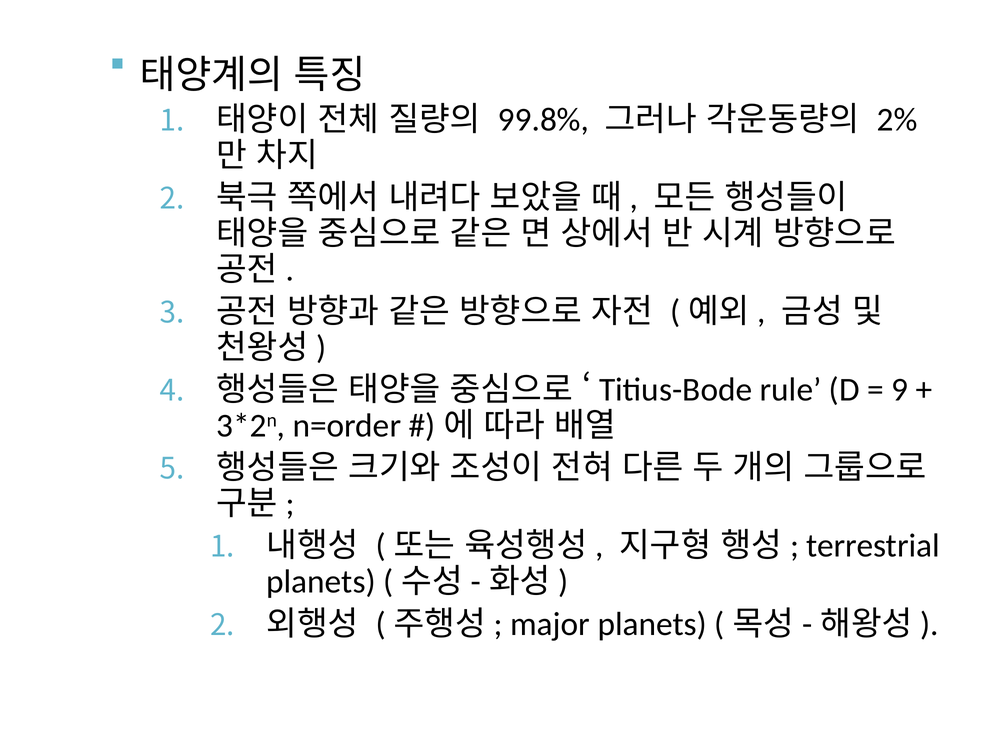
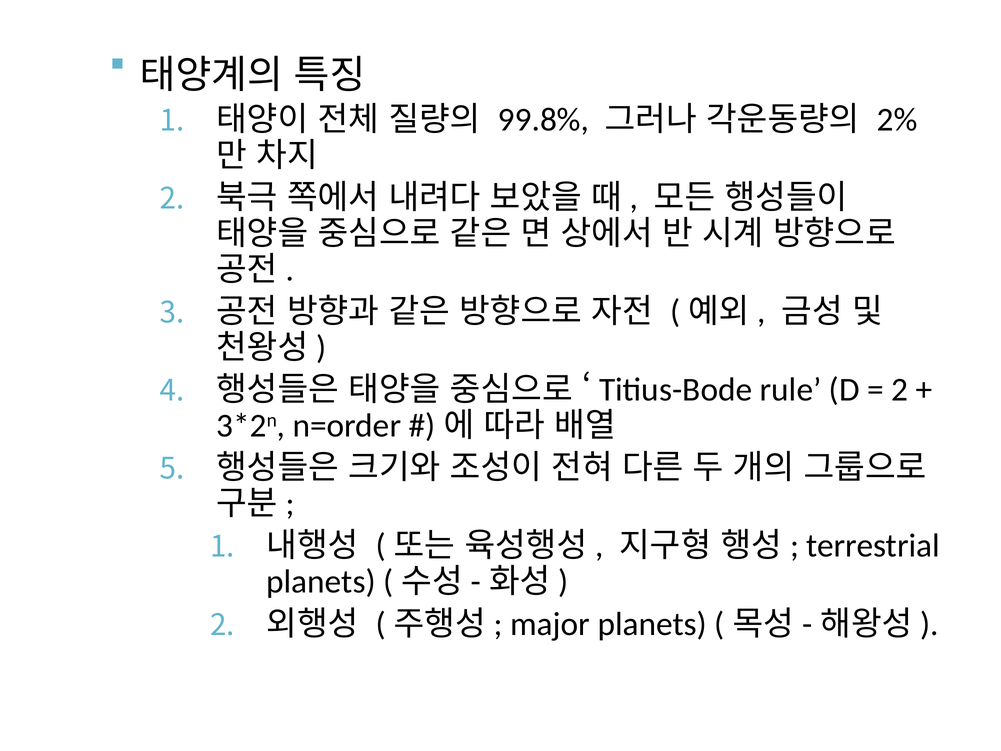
9 at (900, 390): 9 -> 2
